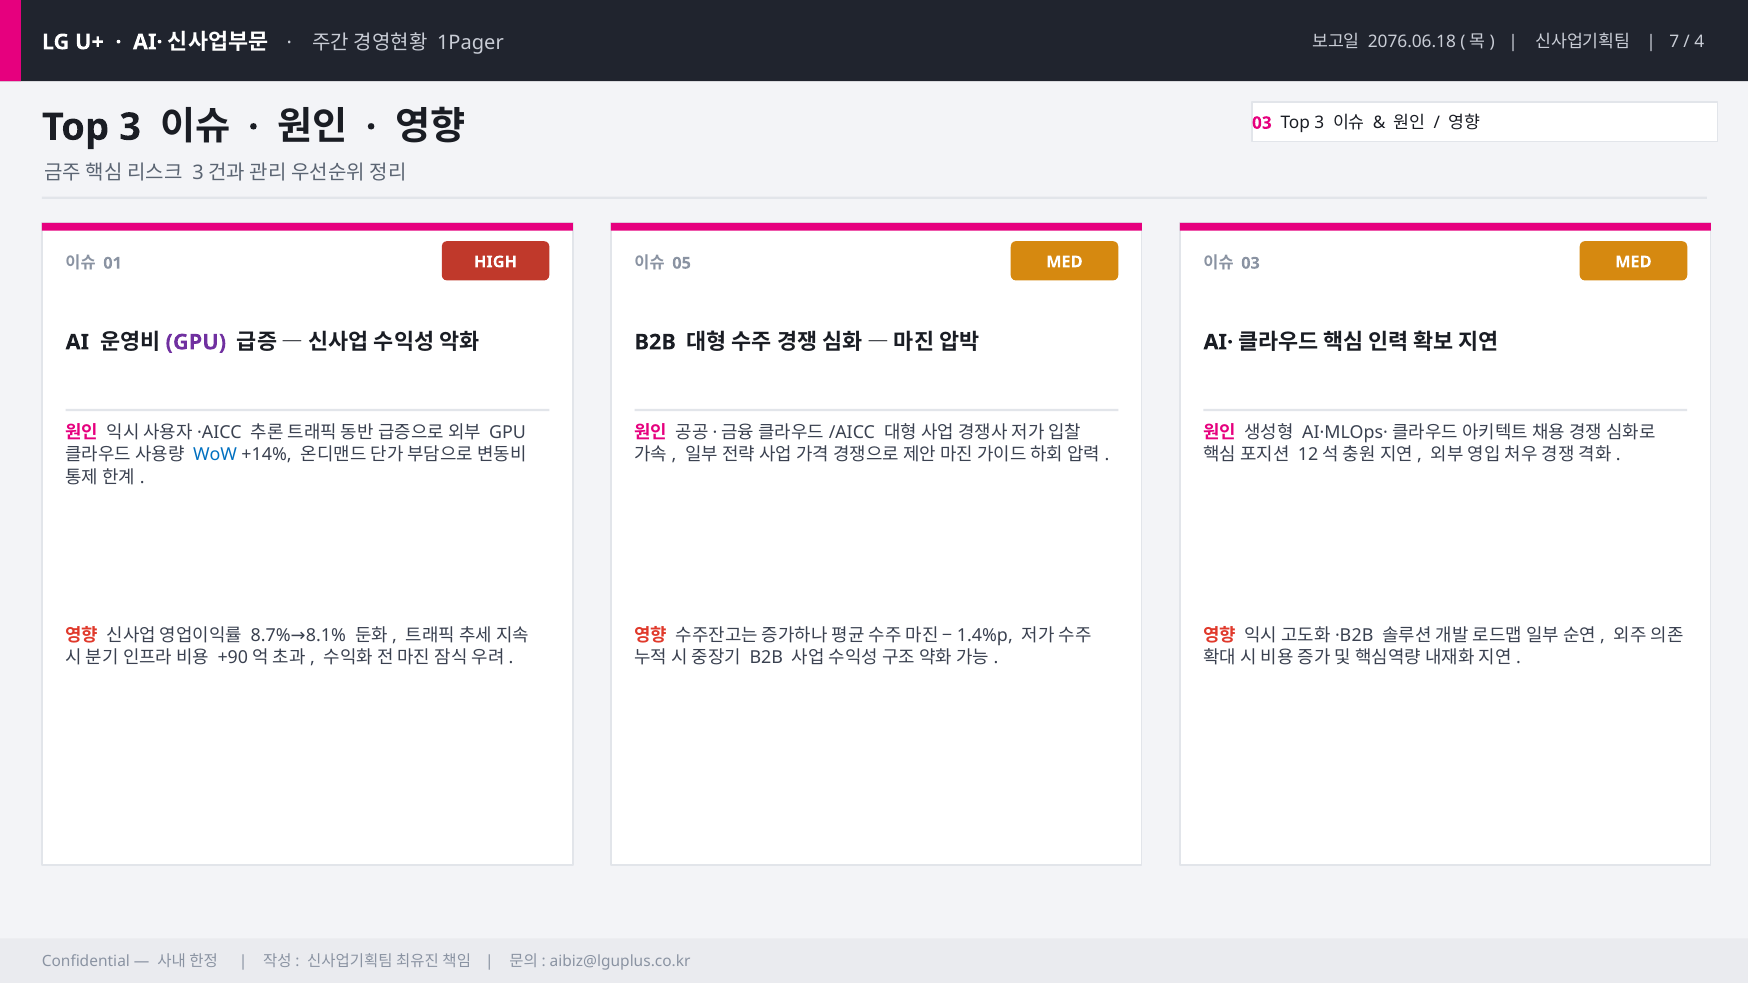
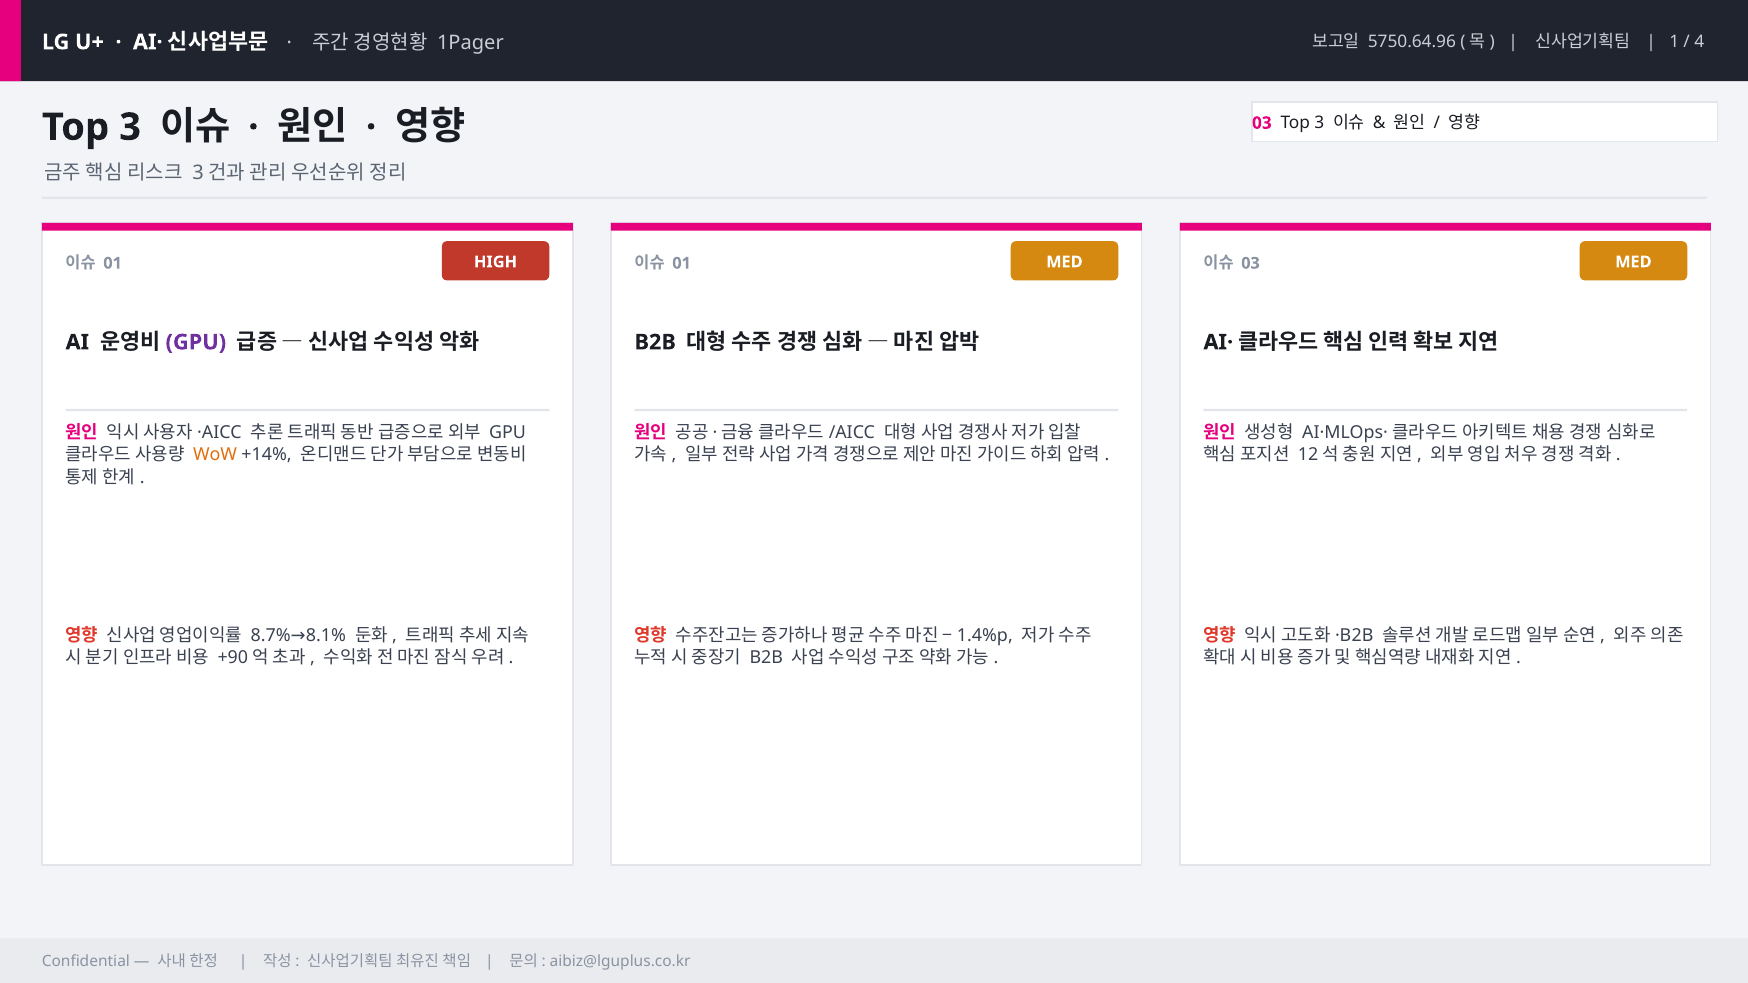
2076.06.18: 2076.06.18 -> 5750.64.96
7: 7 -> 1
05 at (682, 263): 05 -> 01
WoW colour: blue -> orange
